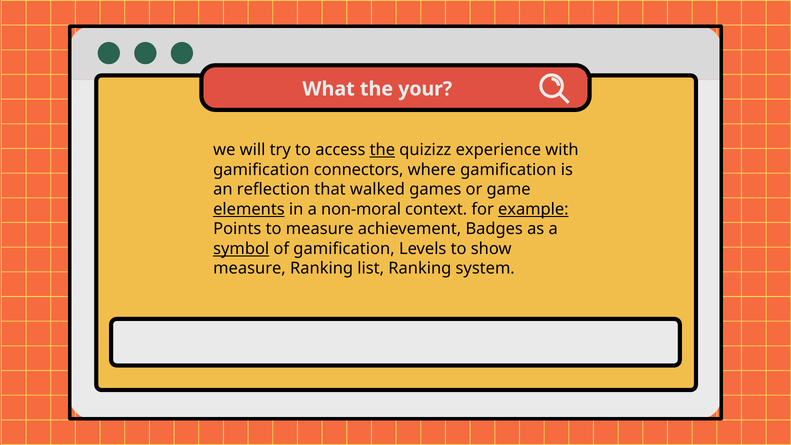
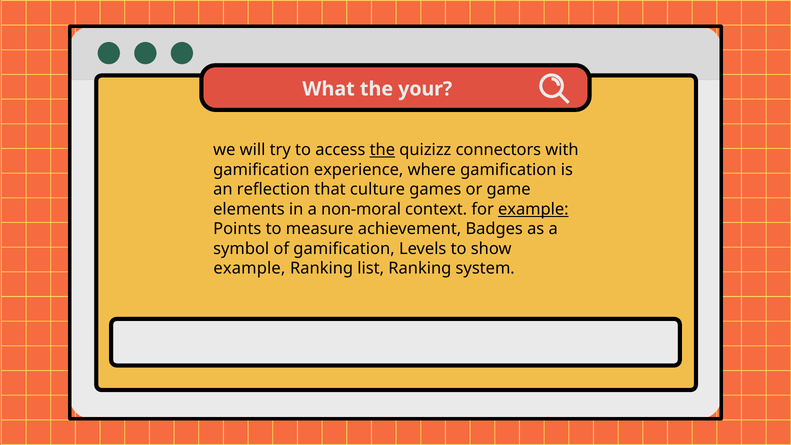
experience: experience -> connectors
connectors: connectors -> experience
walked: walked -> culture
elements underline: present -> none
symbol underline: present -> none
measure at (250, 268): measure -> example
